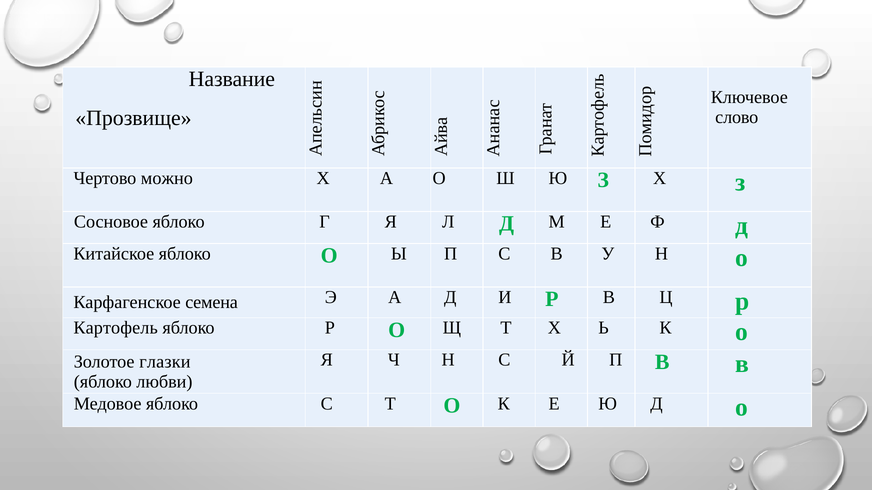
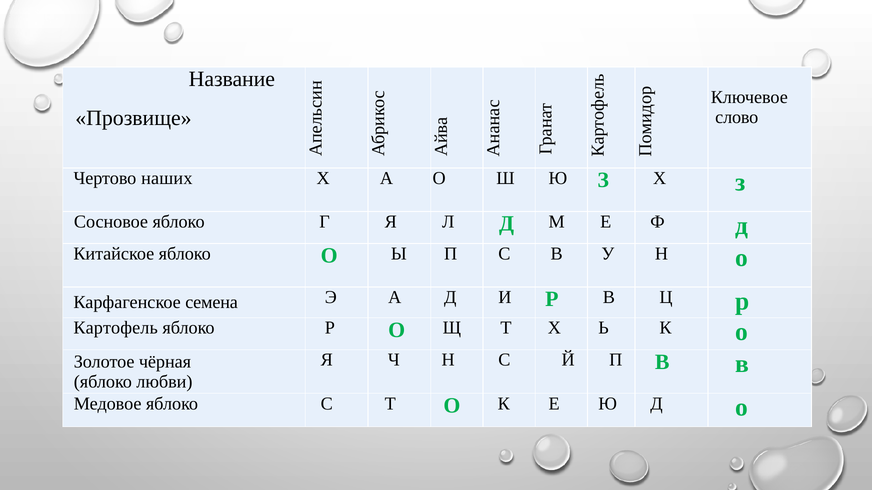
можно: можно -> наших
глазки: глазки -> чёрная
